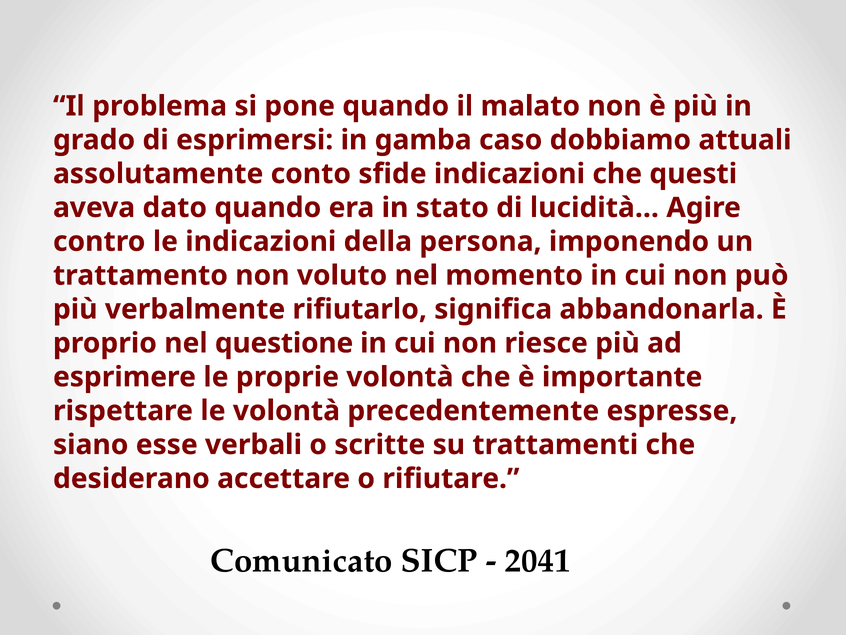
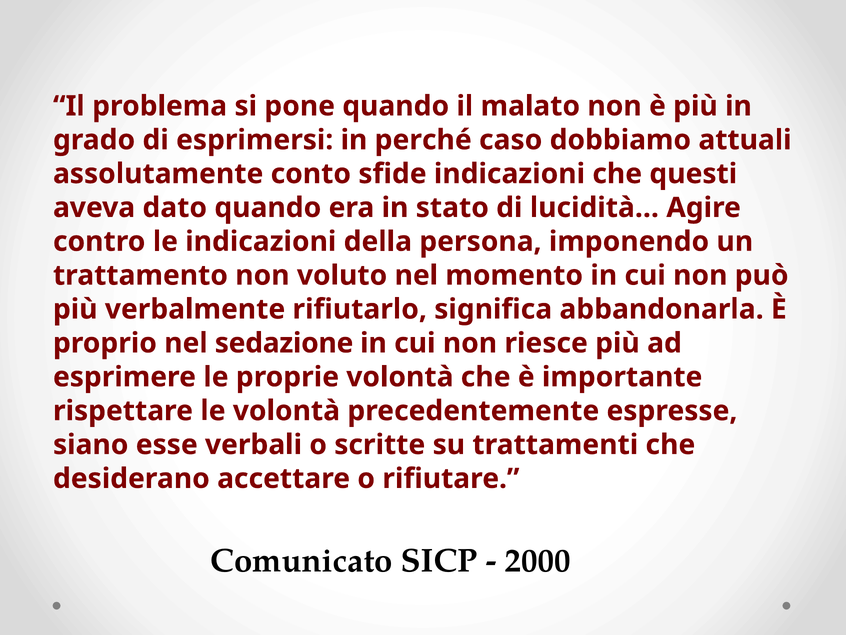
gamba: gamba -> perché
questione: questione -> sedazione
2041: 2041 -> 2000
